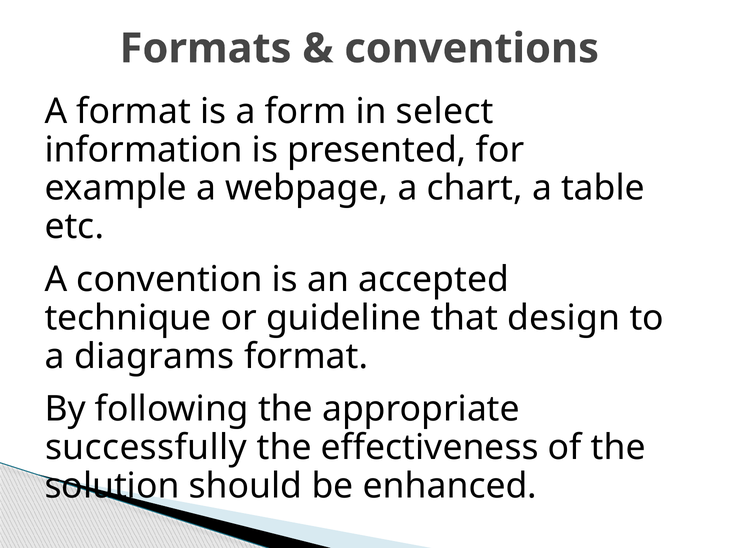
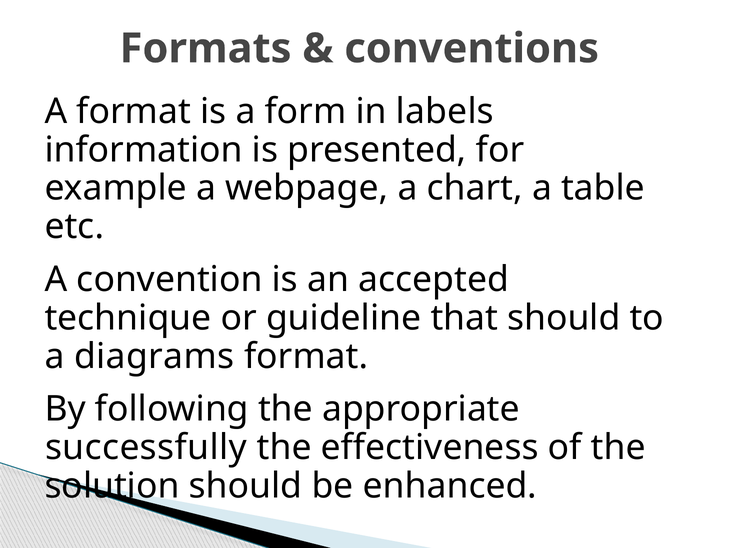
select: select -> labels
that design: design -> should
